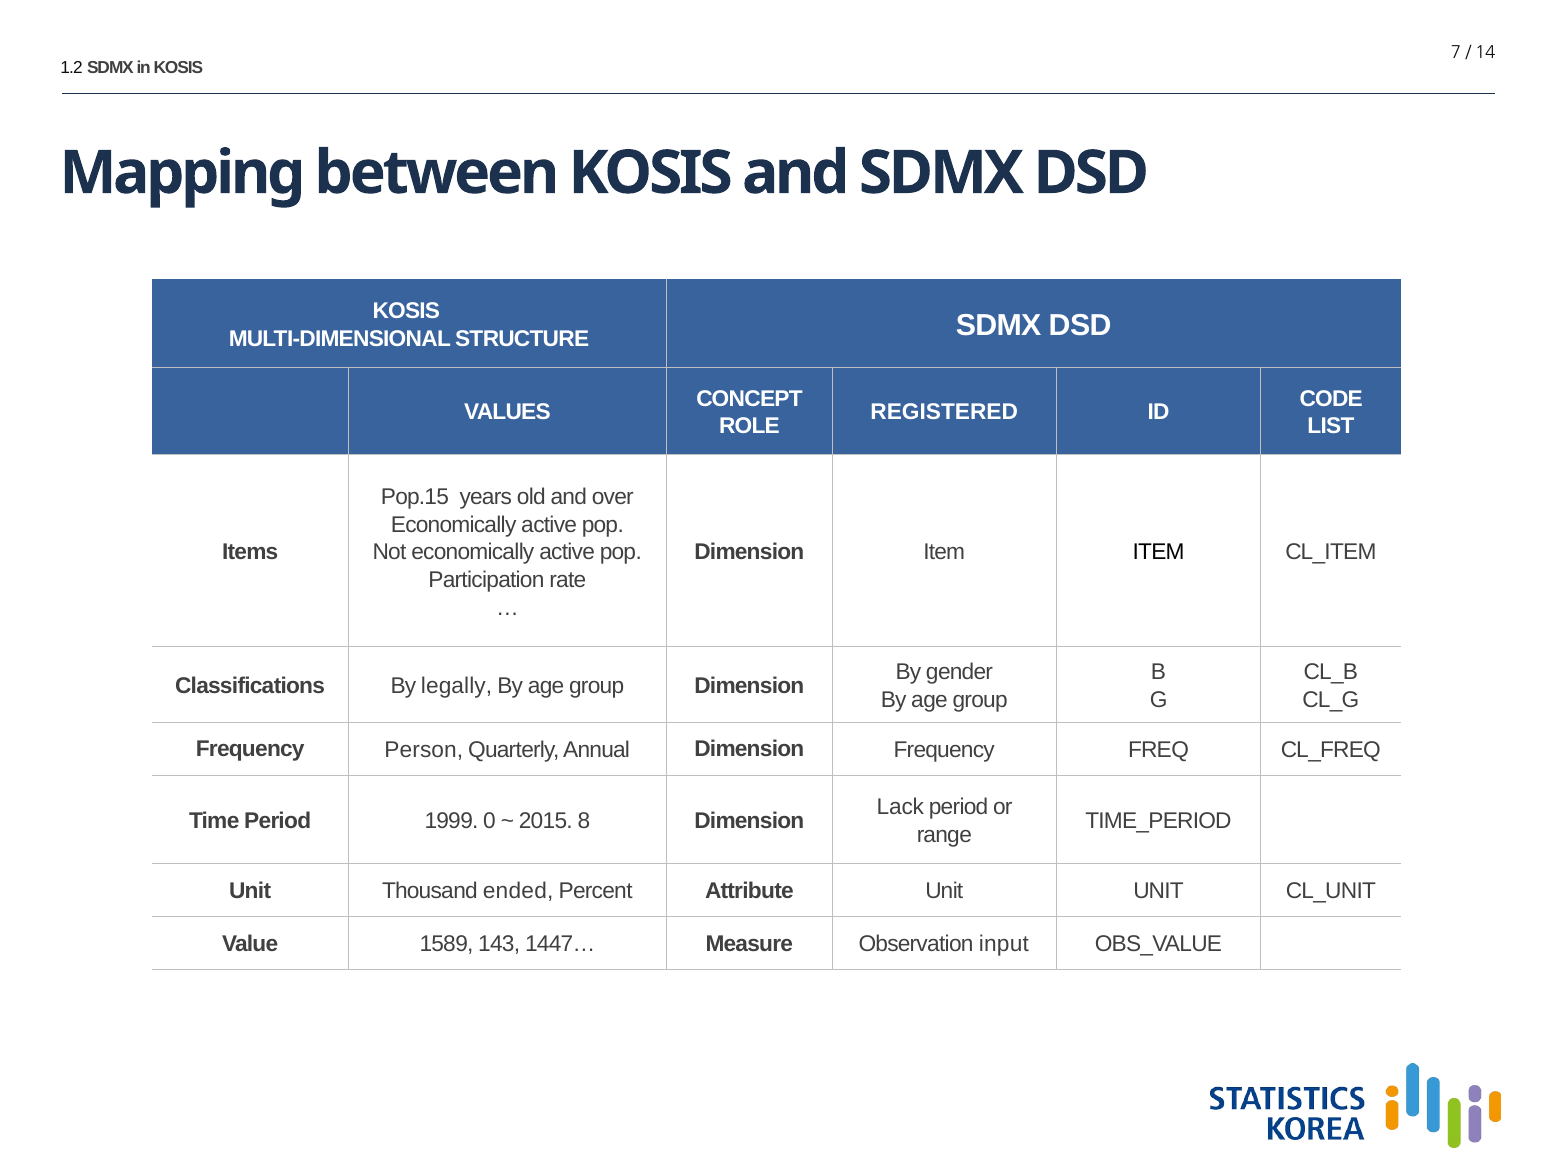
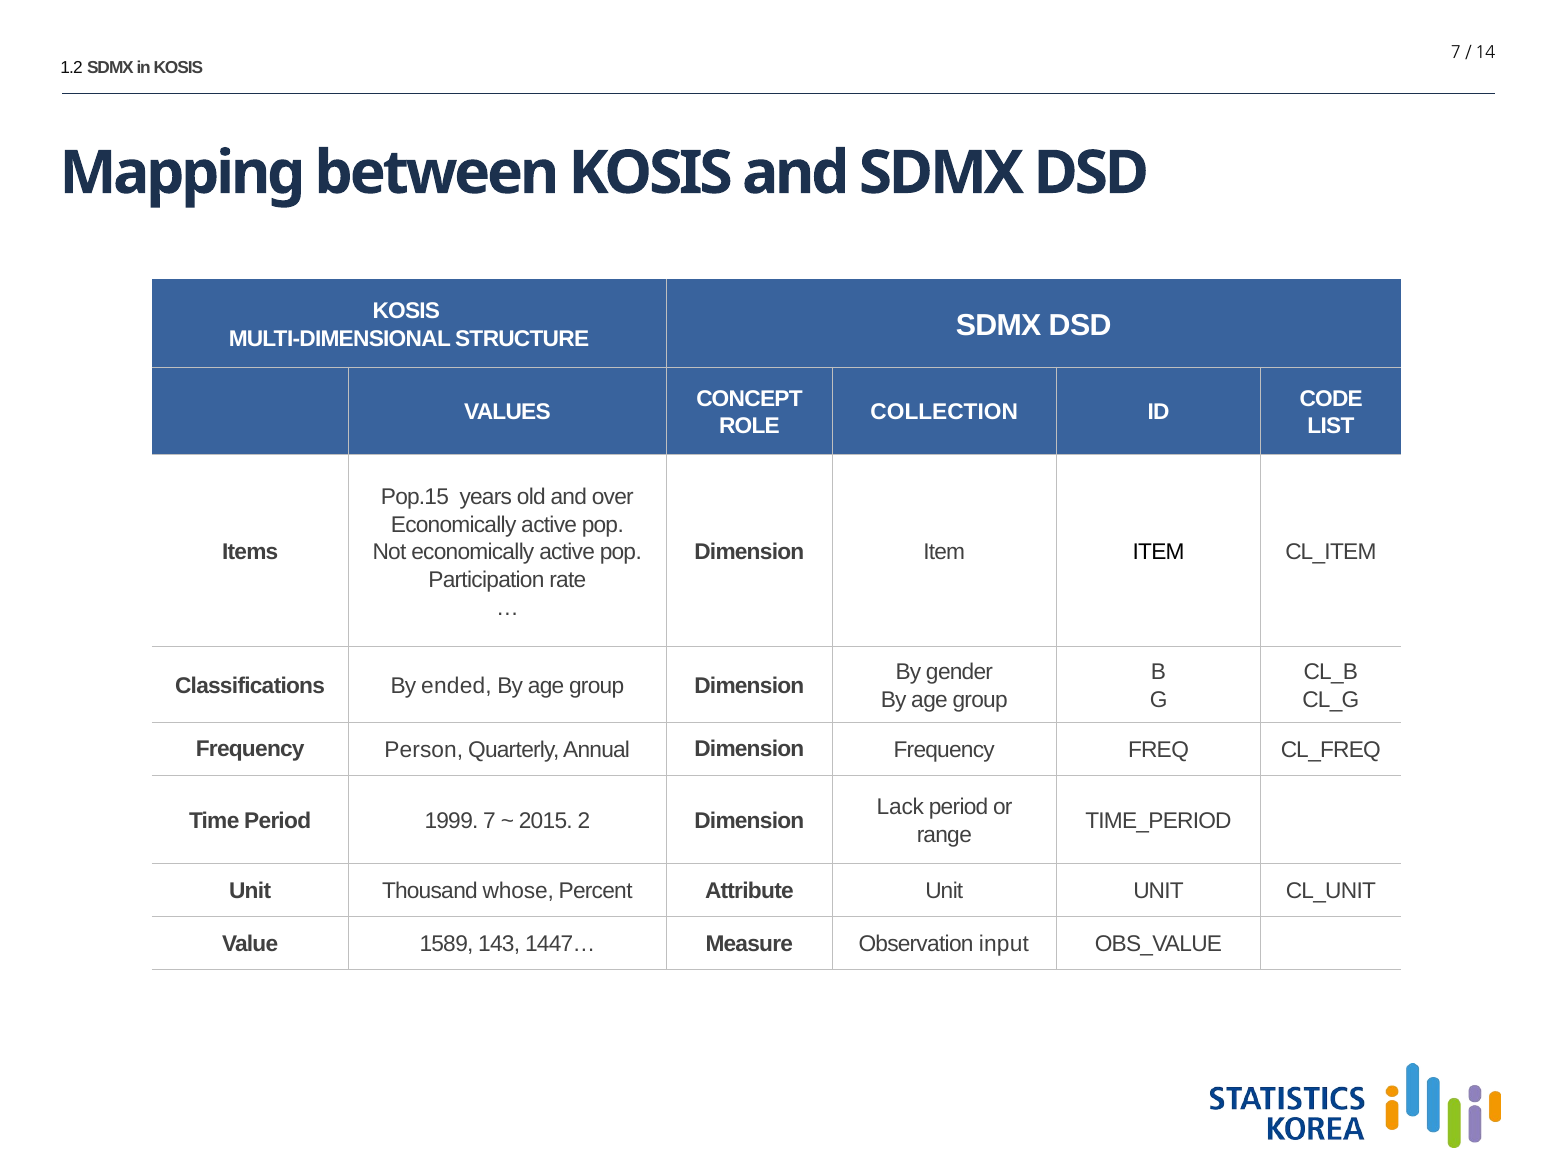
REGISTERED: REGISTERED -> COLLECTION
legally: legally -> ended
1999 0: 0 -> 7
8: 8 -> 2
ended: ended -> whose
